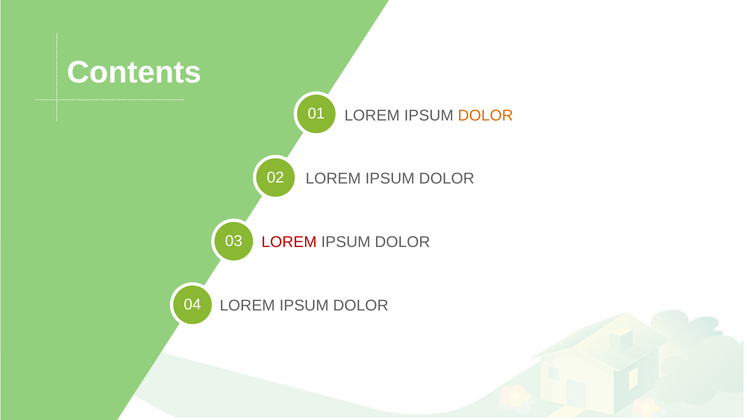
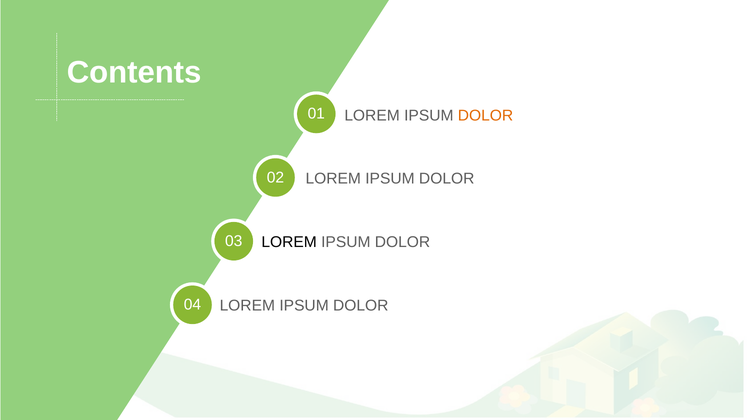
LOREM at (289, 242) colour: red -> black
